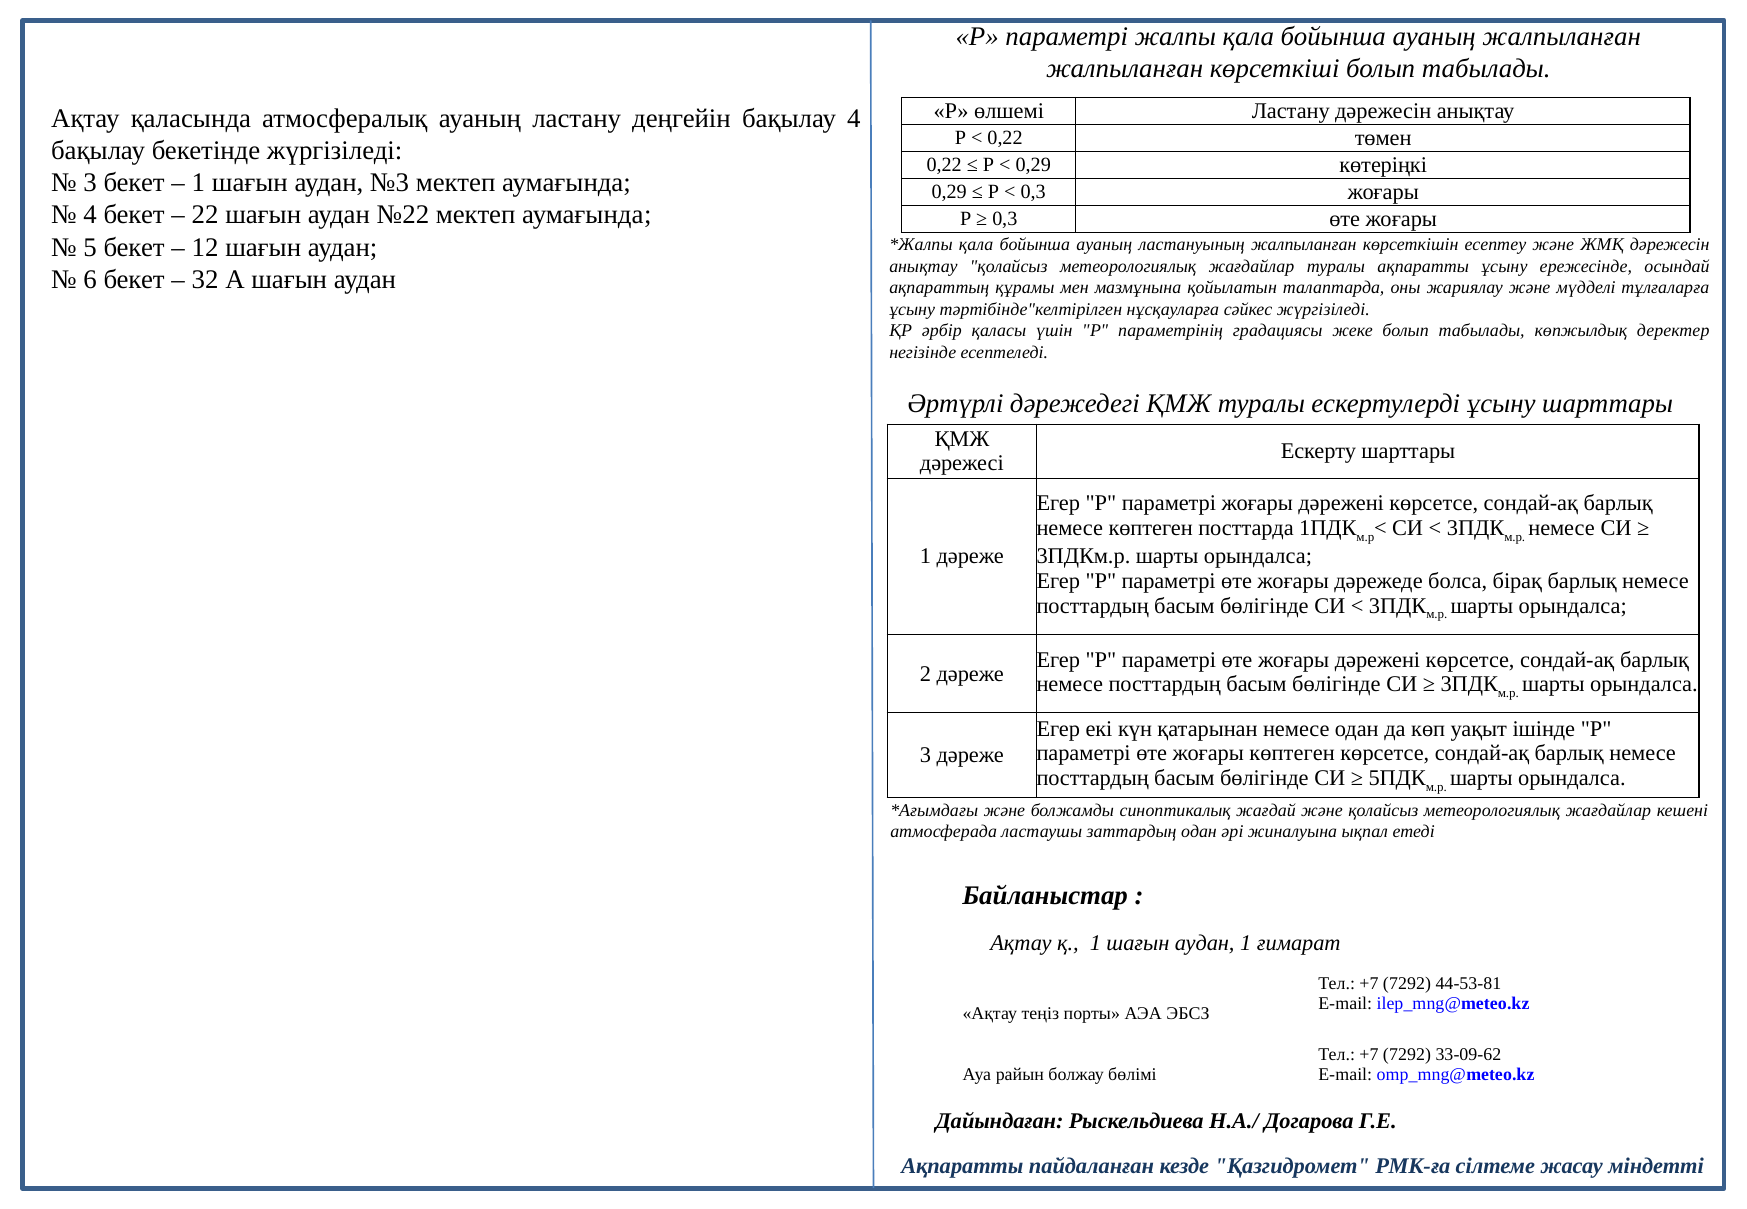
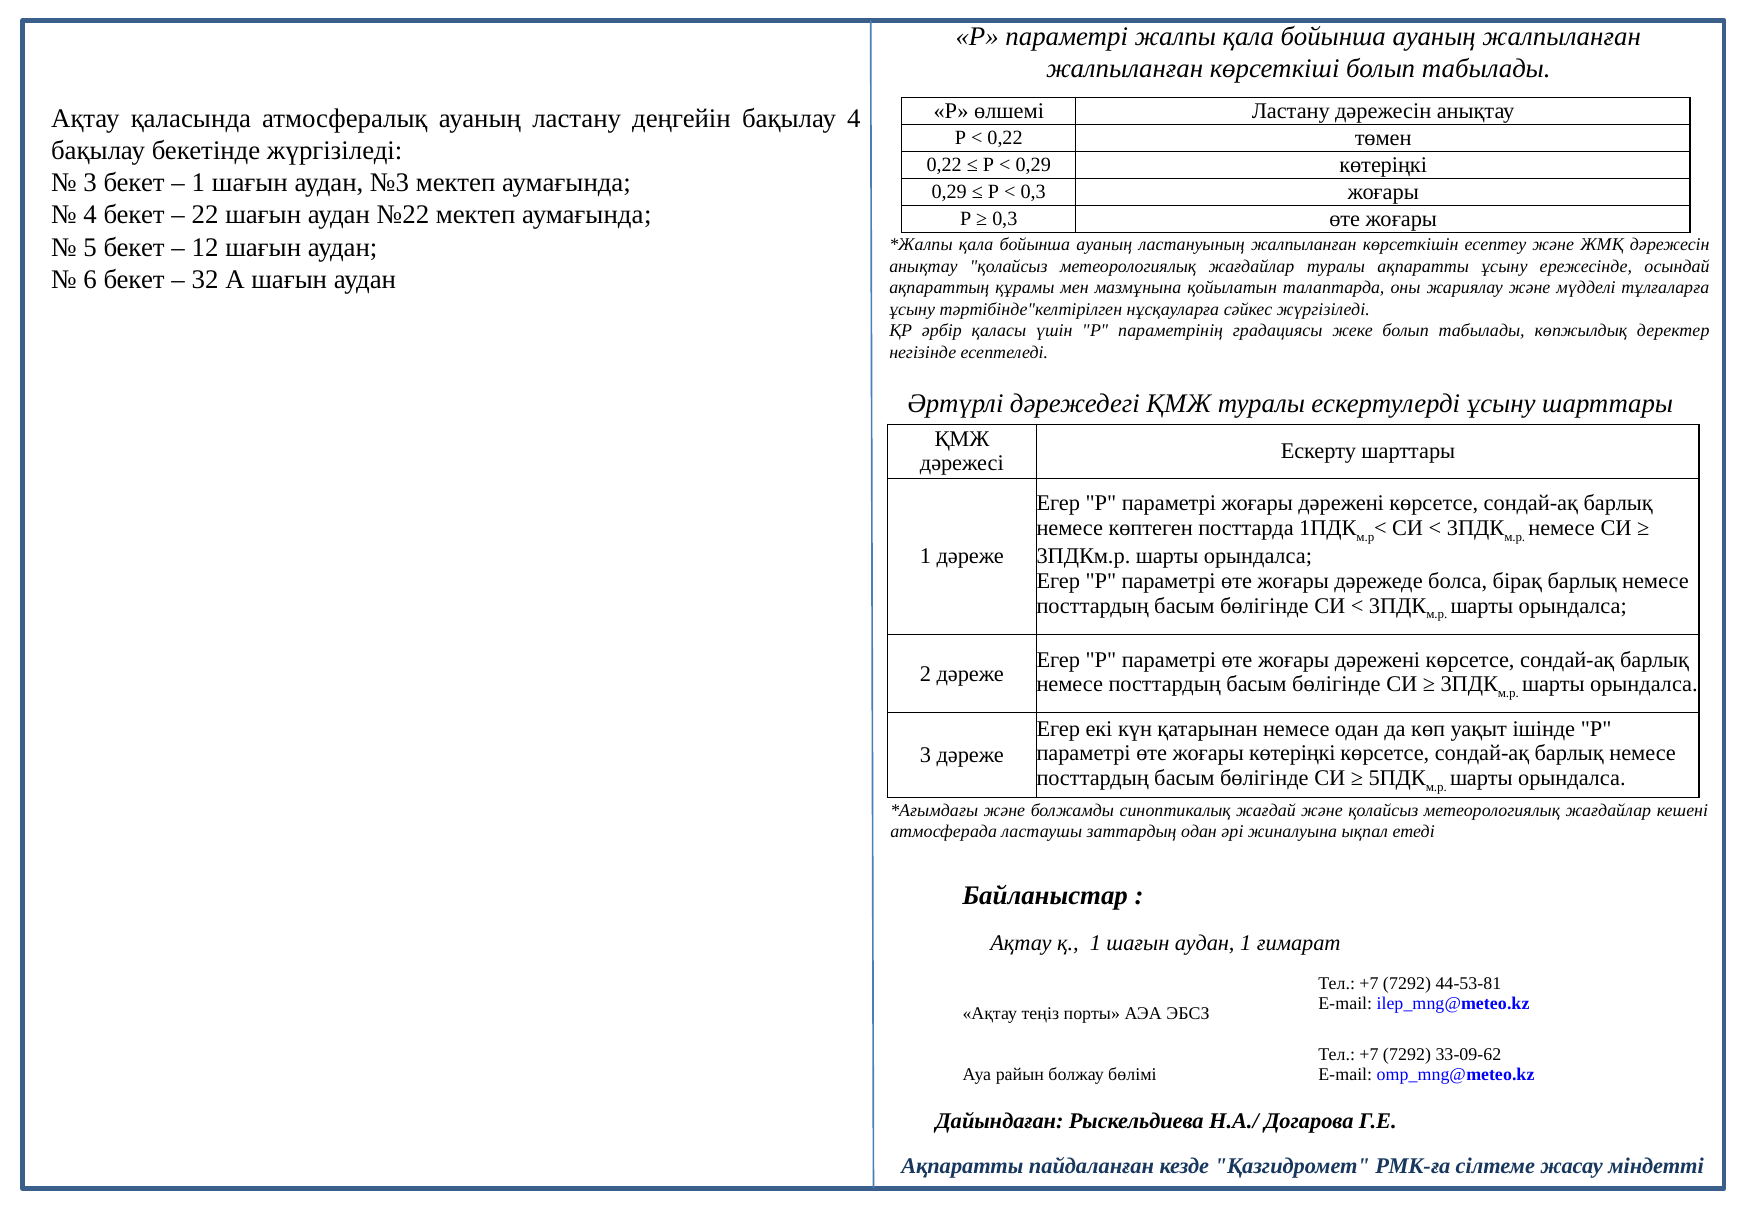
жоғары көптеген: көптеген -> көтеріңкі
